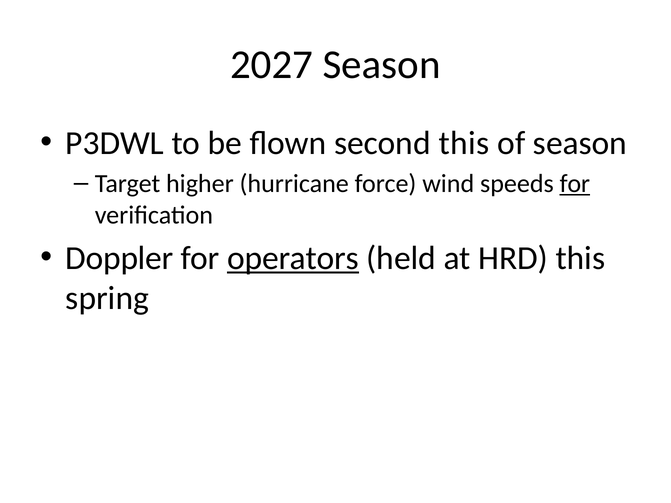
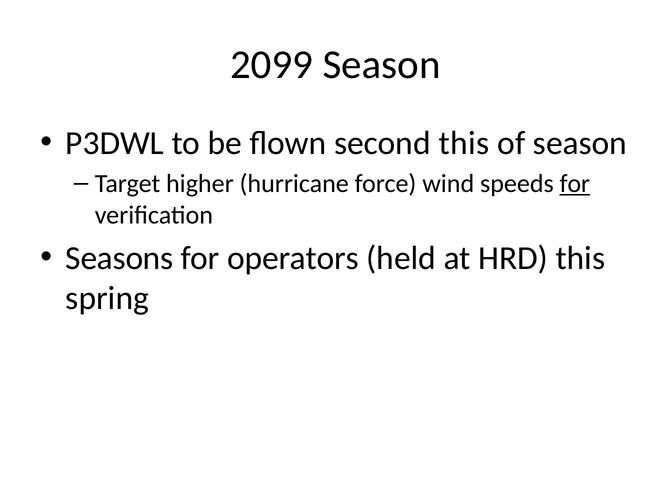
2027: 2027 -> 2099
Doppler: Doppler -> Seasons
operators underline: present -> none
